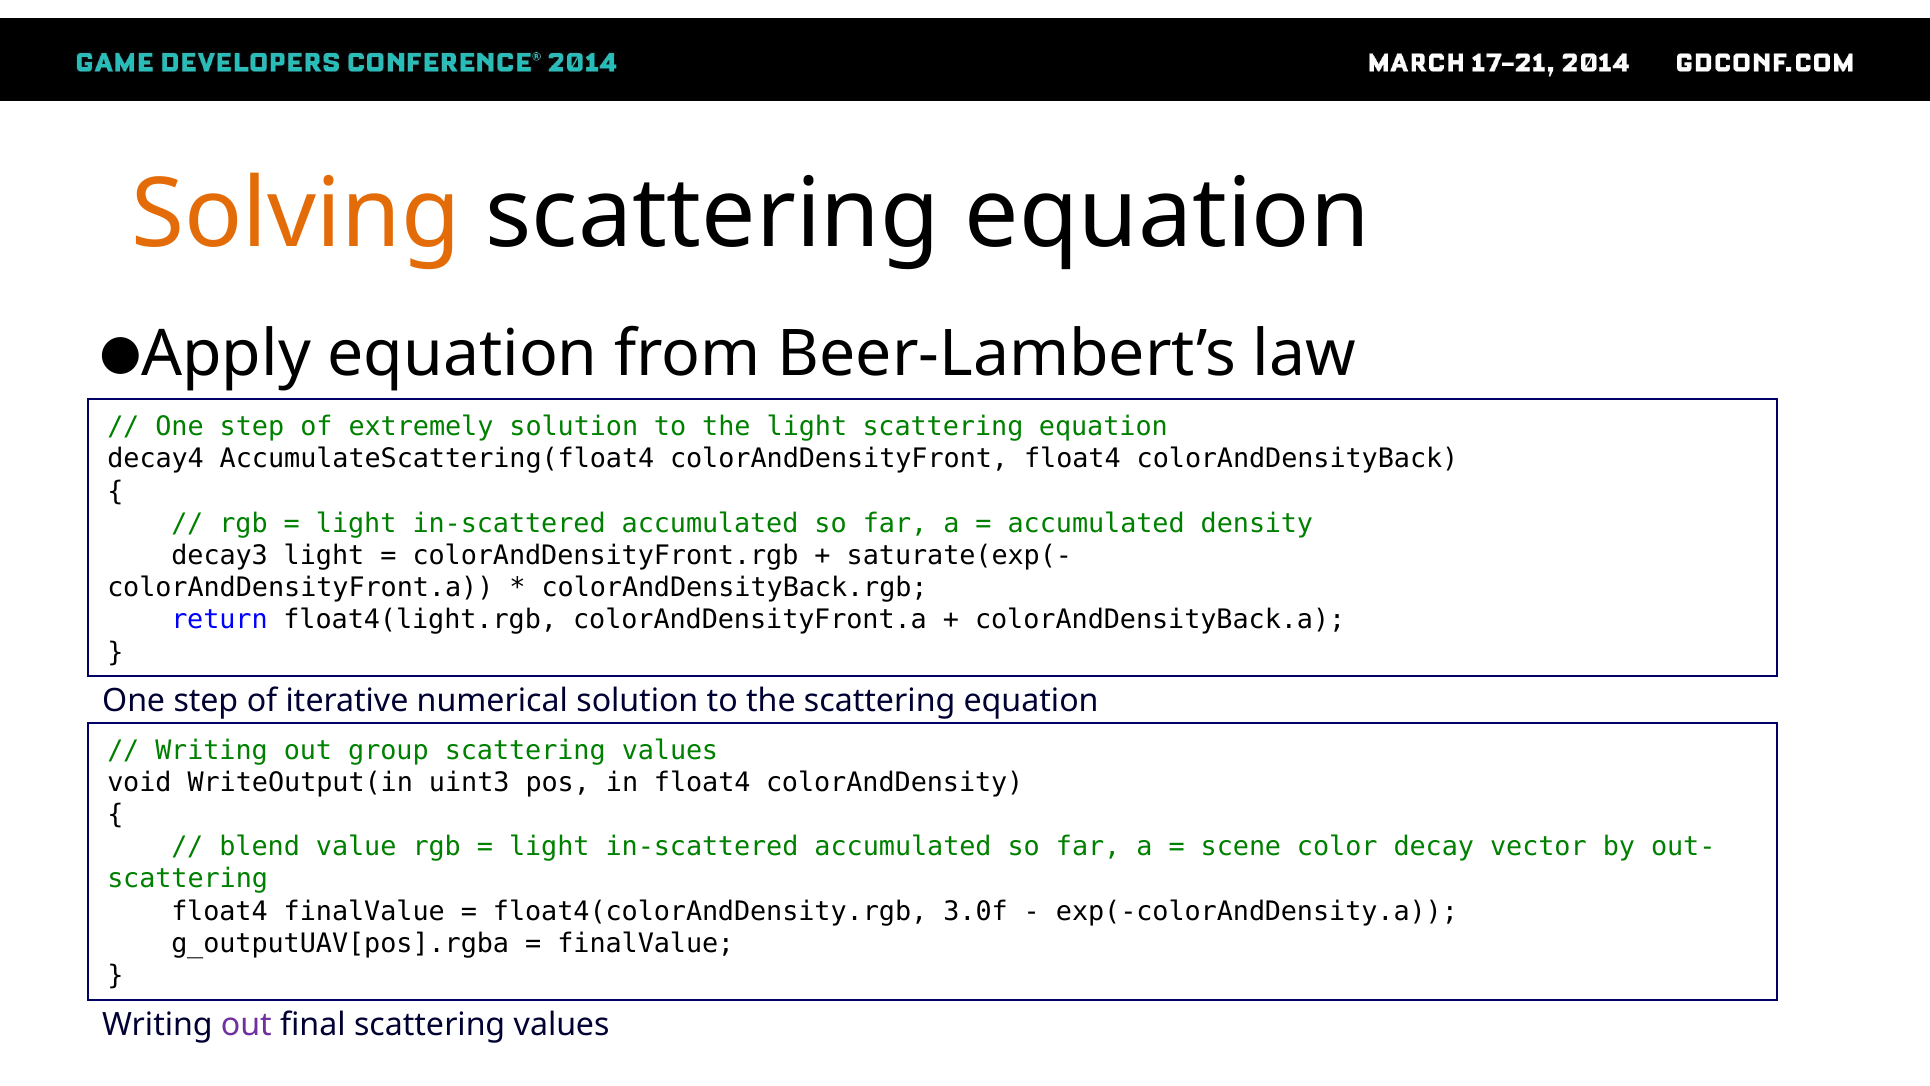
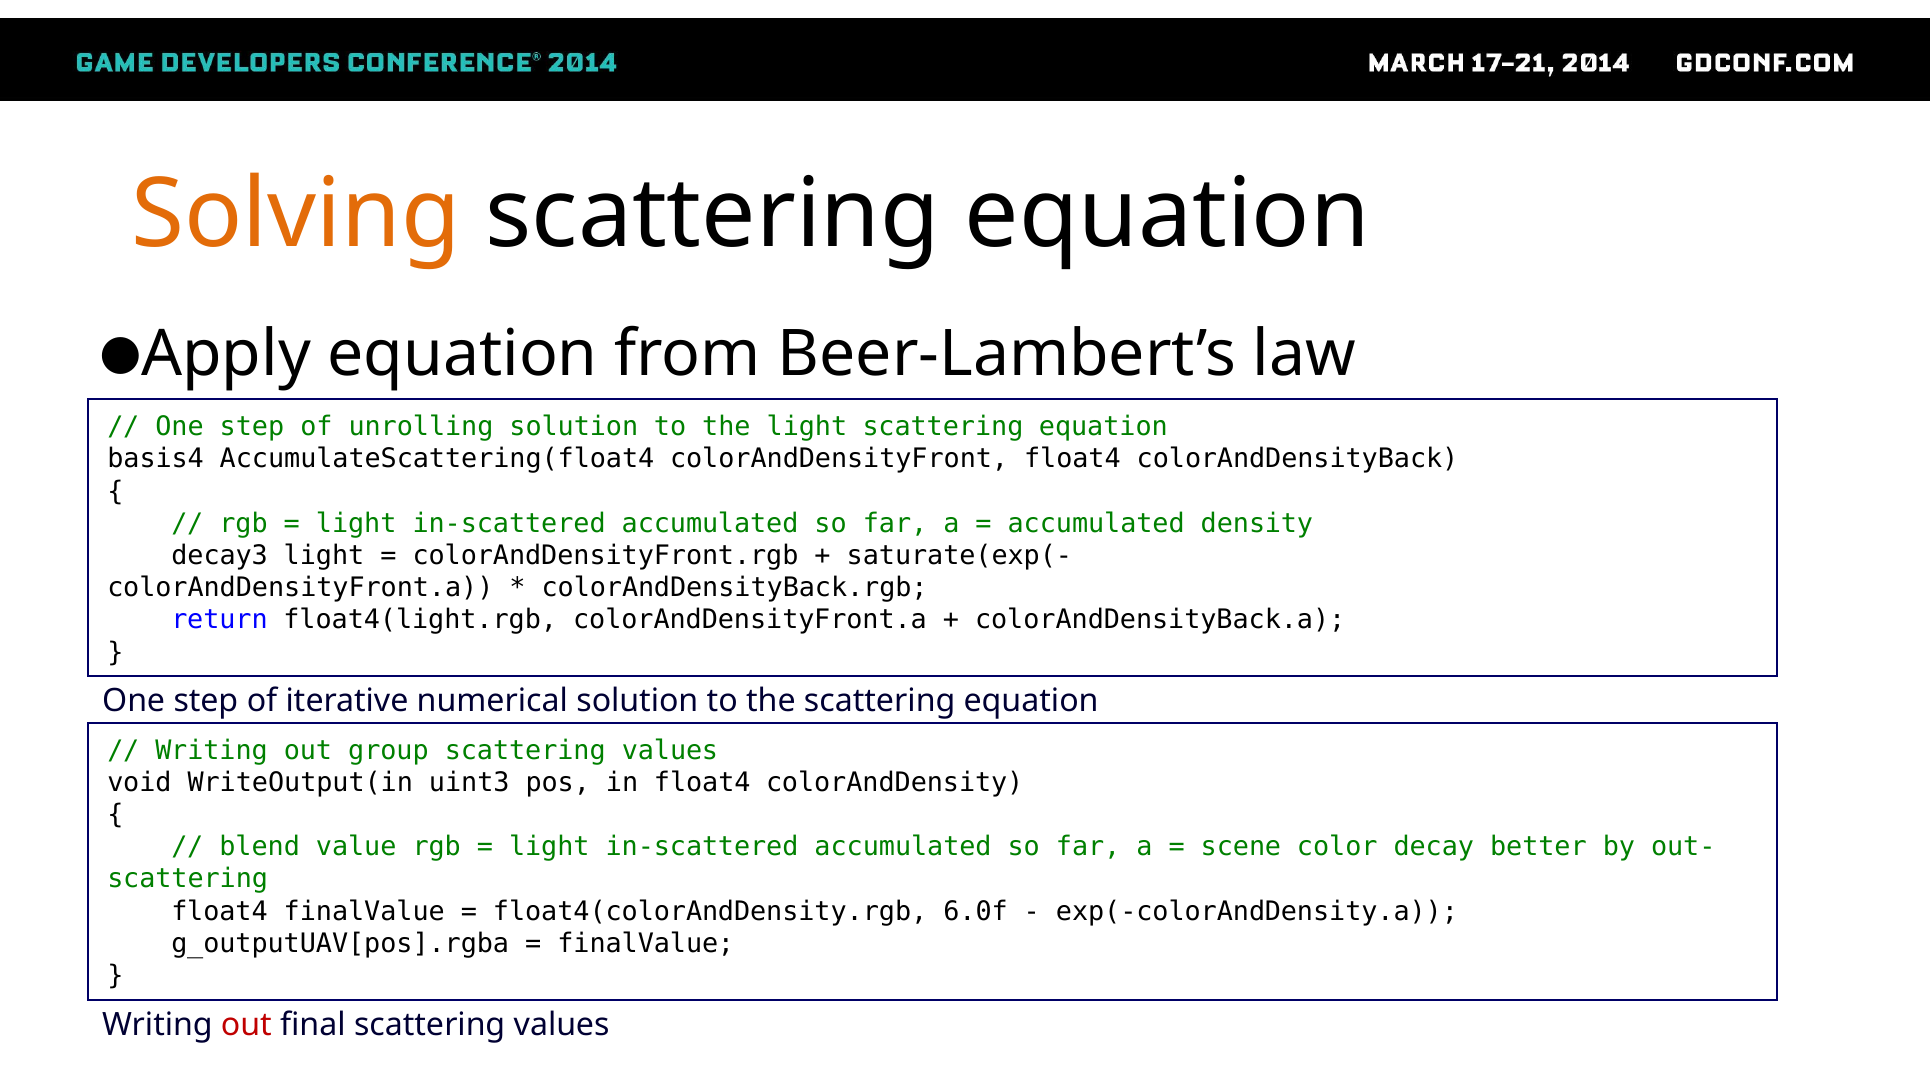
extremely: extremely -> unrolling
decay4: decay4 -> basis4
vector: vector -> better
3.0f: 3.0f -> 6.0f
out at (246, 1024) colour: purple -> red
